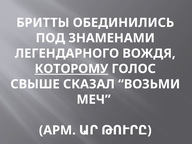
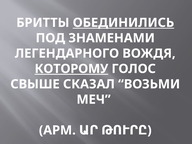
ОБЕДИНИЛИСЬ underline: none -> present
